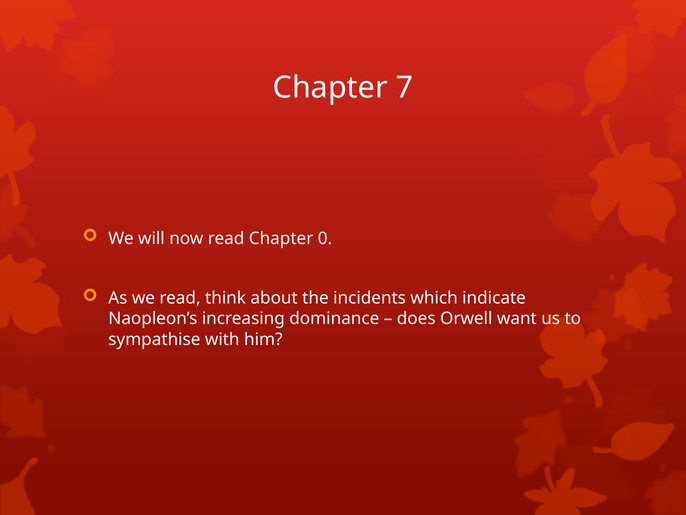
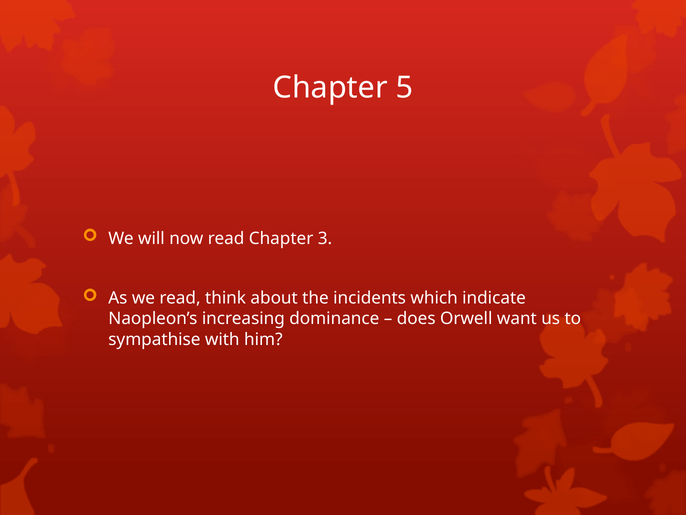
7: 7 -> 5
0: 0 -> 3
